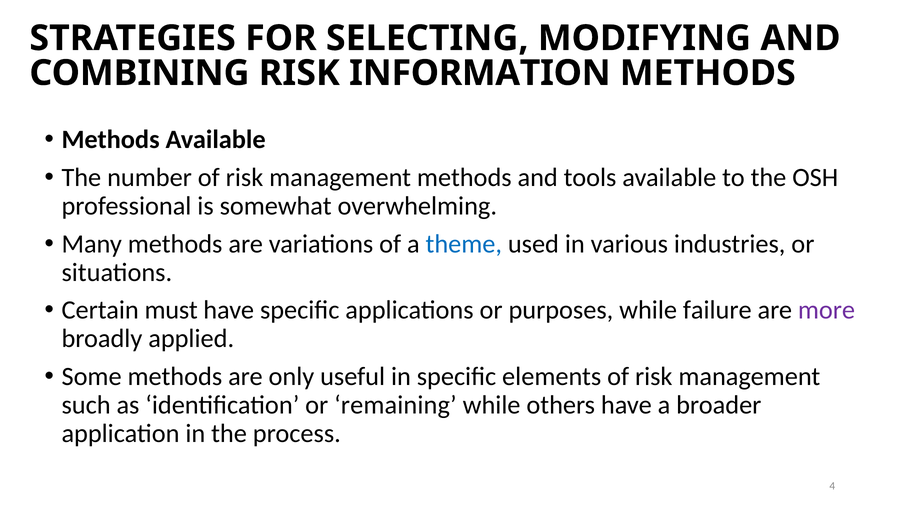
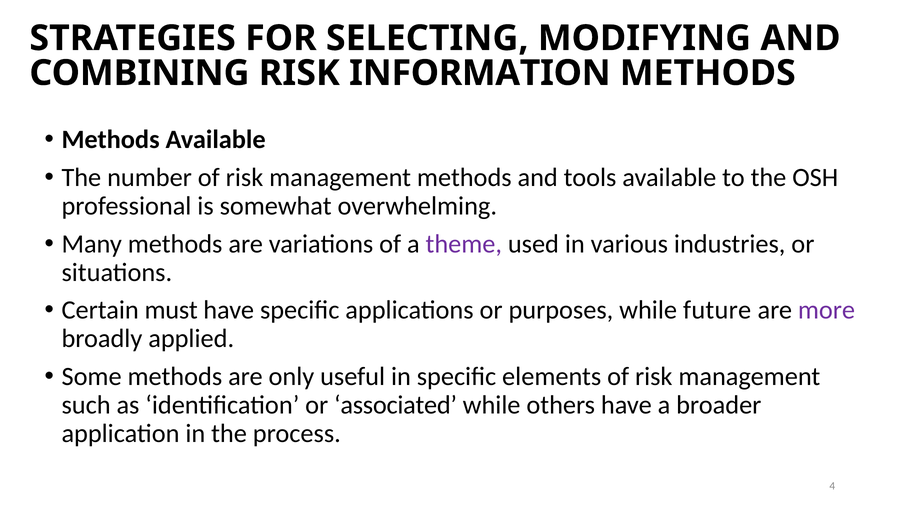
theme colour: blue -> purple
failure: failure -> future
remaining: remaining -> associated
